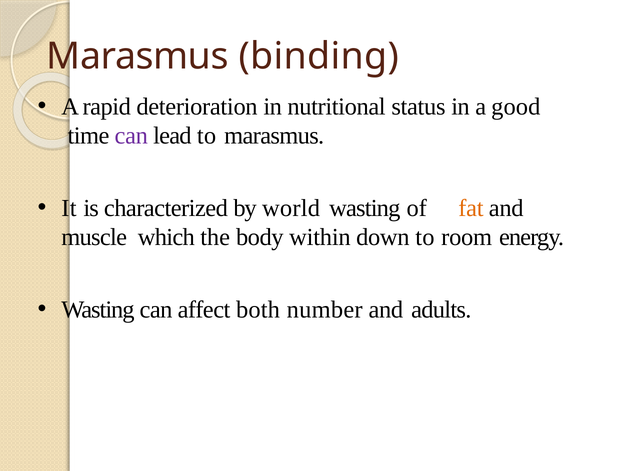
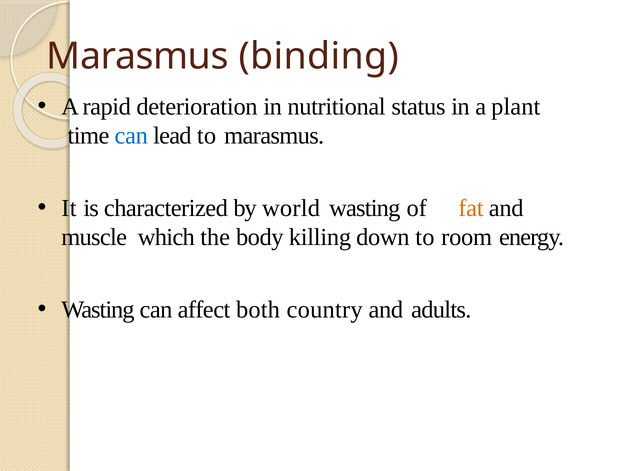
good: good -> plant
can at (131, 136) colour: purple -> blue
within: within -> killing
number: number -> country
